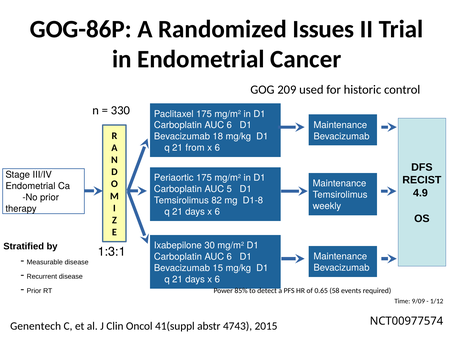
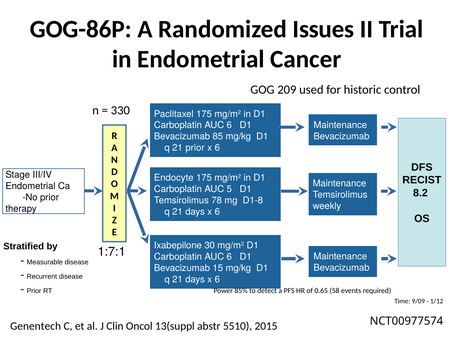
18: 18 -> 85
21 from: from -> prior
Periaortic: Periaortic -> Endocyte
4.9: 4.9 -> 8.2
82: 82 -> 78
1:3:1: 1:3:1 -> 1:7:1
41(suppl: 41(suppl -> 13(suppl
4743: 4743 -> 5510
